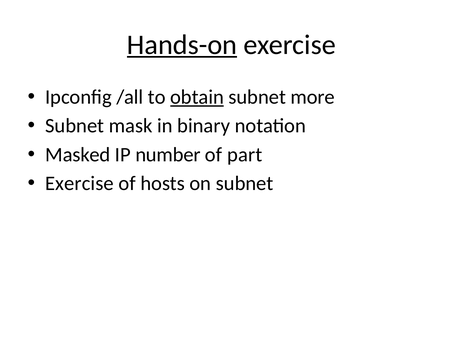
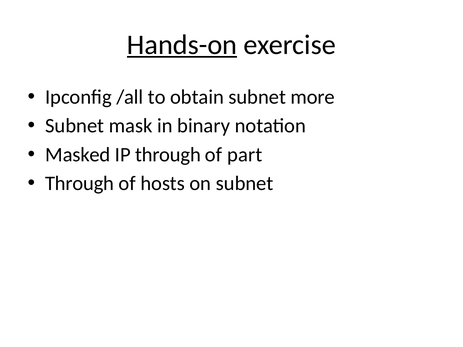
obtain underline: present -> none
IP number: number -> through
Exercise at (79, 184): Exercise -> Through
